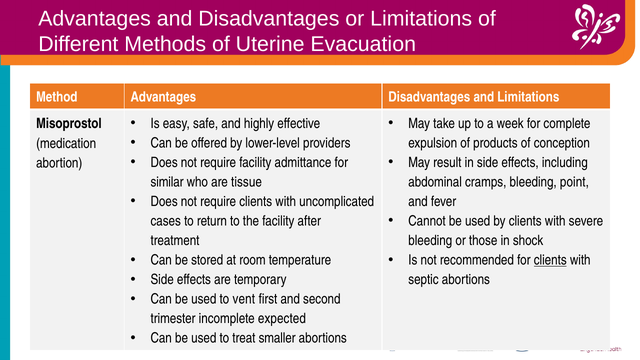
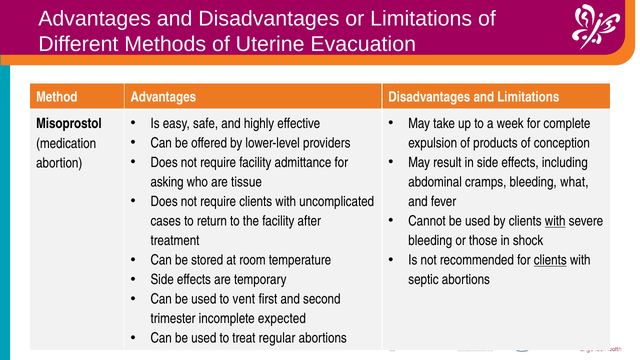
similar: similar -> asking
point: point -> what
with at (555, 221) underline: none -> present
smaller: smaller -> regular
